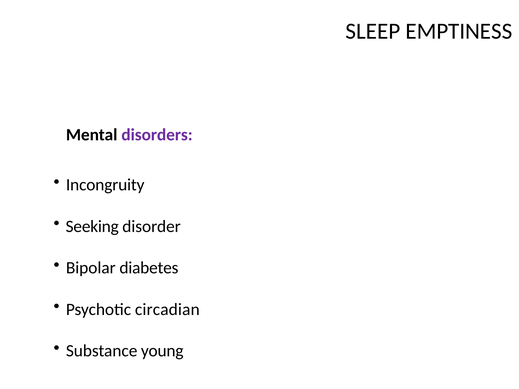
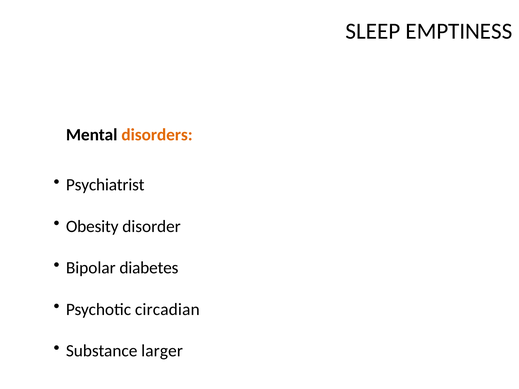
disorders colour: purple -> orange
Incongruity: Incongruity -> Psychiatrist
Seeking: Seeking -> Obesity
young: young -> larger
